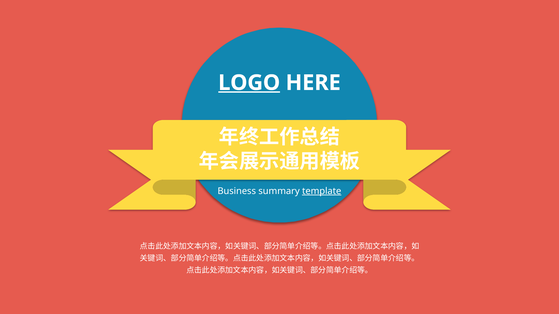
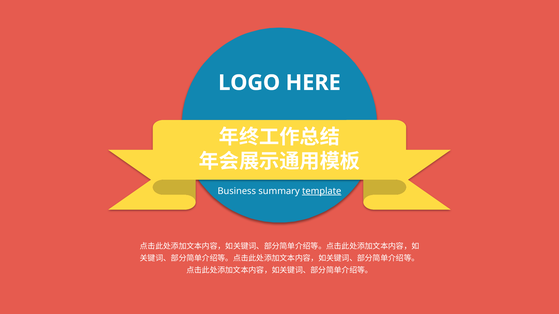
LOGO underline: present -> none
